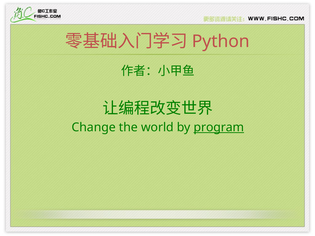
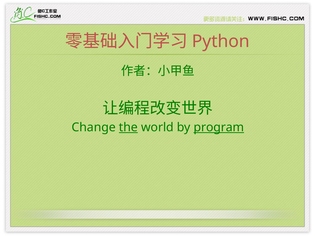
the underline: none -> present
